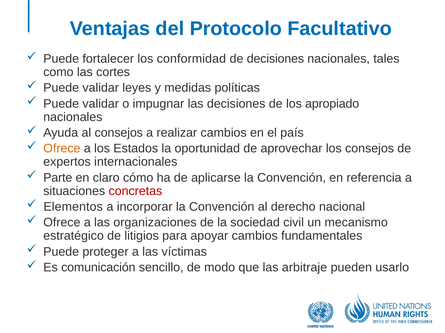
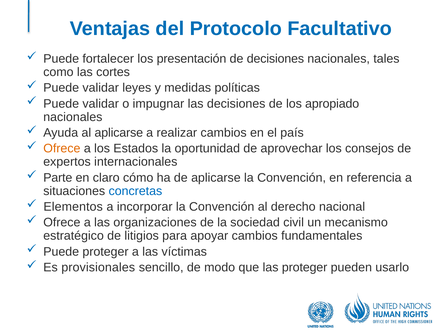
conformidad: conformidad -> presentación
al consejos: consejos -> aplicarse
concretas colour: red -> blue
comunicación: comunicación -> provisionales
las arbitraje: arbitraje -> proteger
